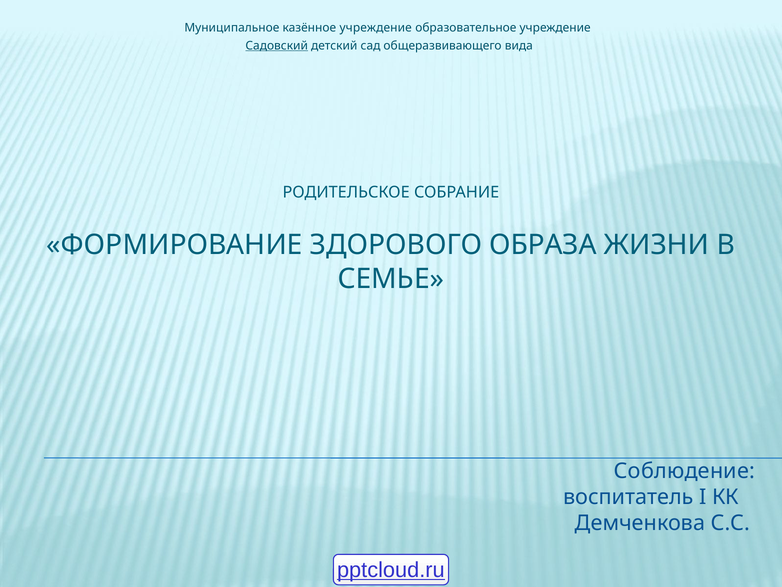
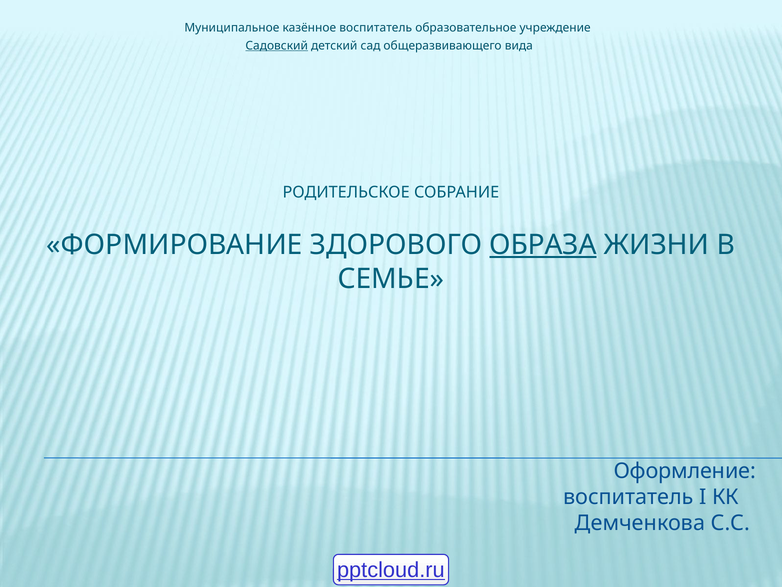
казённое учреждение: учреждение -> воспитатель
ОБРАЗА underline: none -> present
Соблюдение: Соблюдение -> Оформление
